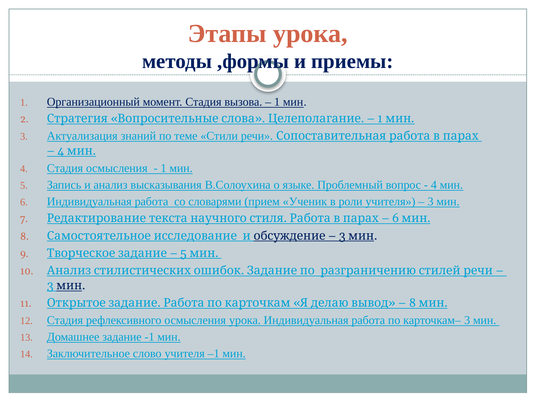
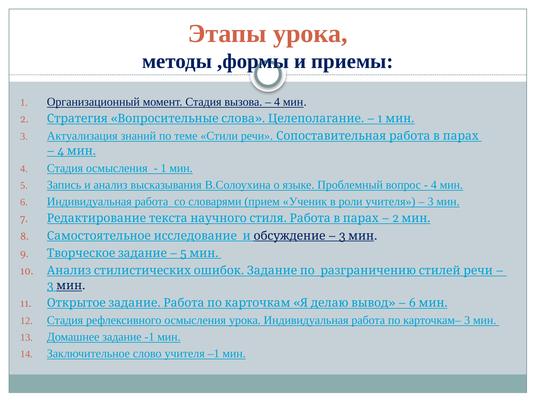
1 at (277, 102): 1 -> 4
6 at (396, 218): 6 -> 2
8 at (412, 303): 8 -> 6
